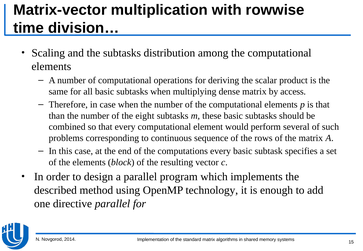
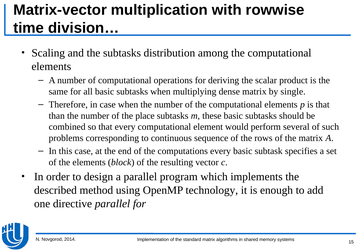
access: access -> single
eight: eight -> place
